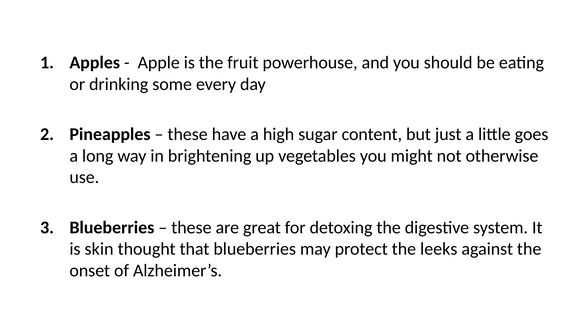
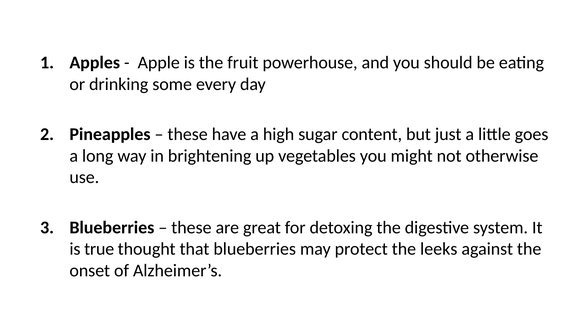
skin: skin -> true
